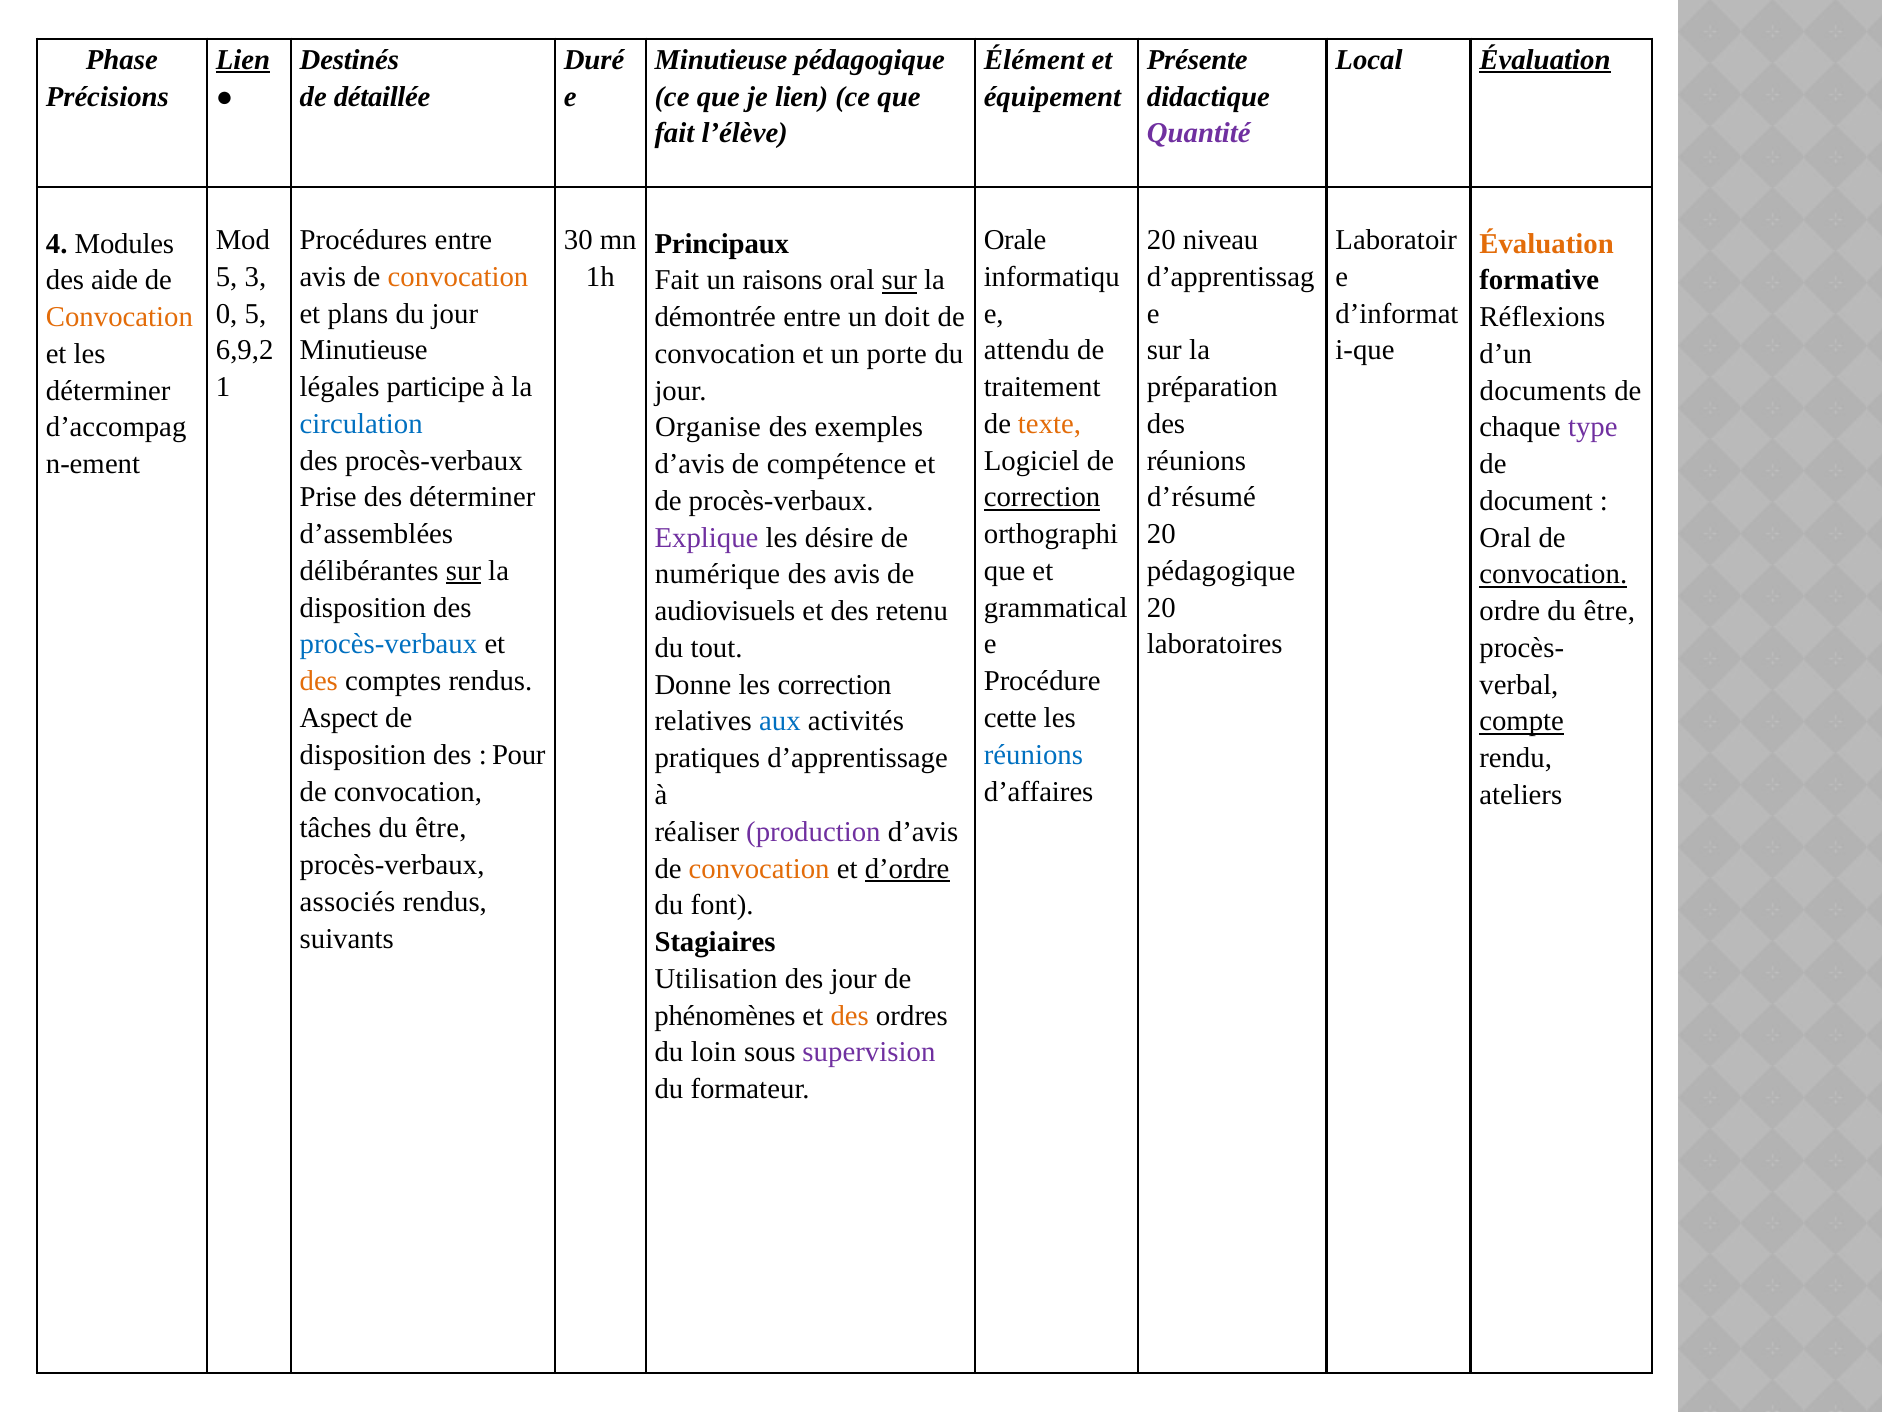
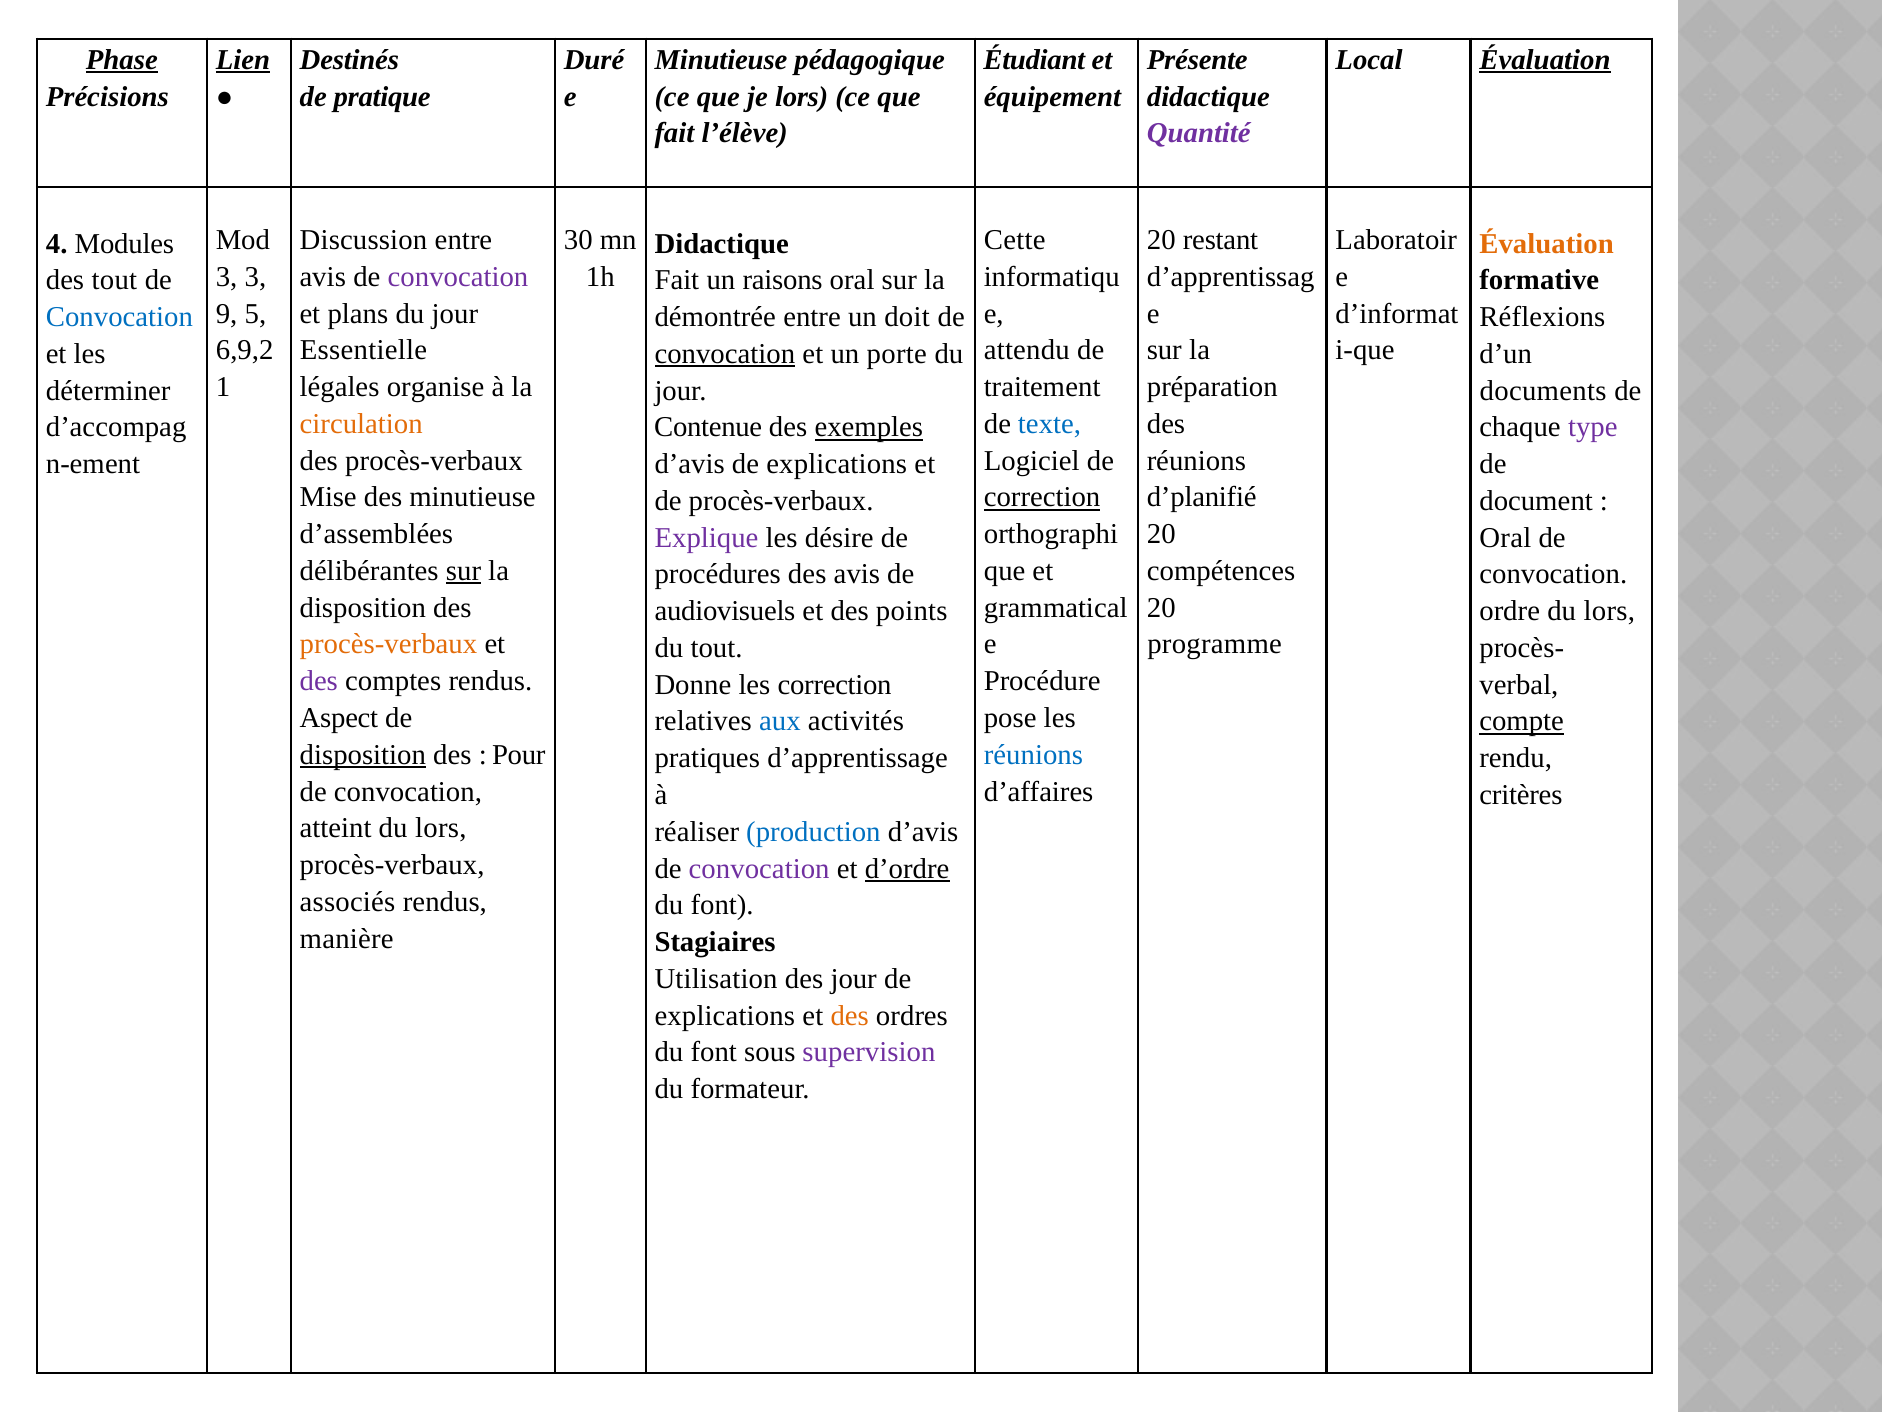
Phase underline: none -> present
Élément: Élément -> Étudiant
détaillée: détaillée -> pratique
je lien: lien -> lors
Procédures: Procédures -> Discussion
Orale: Orale -> Cette
niveau: niveau -> restant
Principaux at (722, 243): Principaux -> Didactique
5 at (227, 277): 5 -> 3
convocation at (458, 277) colour: orange -> purple
des aide: aide -> tout
sur at (899, 280) underline: present -> none
0: 0 -> 9
Convocation at (119, 317) colour: orange -> blue
Minutieuse at (364, 350): Minutieuse -> Essentielle
convocation at (725, 354) underline: none -> present
participe: participe -> organise
circulation colour: blue -> orange
texte colour: orange -> blue
Organise: Organise -> Contenue
exemples underline: none -> present
d’avis de compétence: compétence -> explications
Prise: Prise -> Mise
des déterminer: déterminer -> minutieuse
d’résumé: d’résumé -> d’planifié
pédagogique at (1221, 571): pédagogique -> compétences
numérique: numérique -> procédures
convocation at (1553, 574) underline: present -> none
retenu: retenu -> points
ordre du être: être -> lors
procès-verbaux at (388, 644) colour: blue -> orange
laboratoires: laboratoires -> programme
des at (319, 681) colour: orange -> purple
cette: cette -> pose
disposition at (363, 755) underline: none -> present
ateliers: ateliers -> critères
tâches: tâches -> atteint
être at (441, 828): être -> lors
production colour: purple -> blue
convocation at (759, 868) colour: orange -> purple
suivants: suivants -> manière
phénomènes at (725, 1015): phénomènes -> explications
loin at (714, 1052): loin -> font
